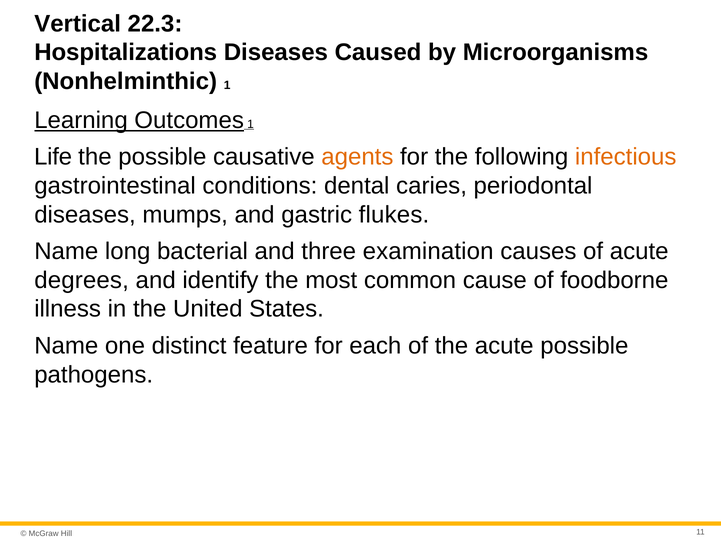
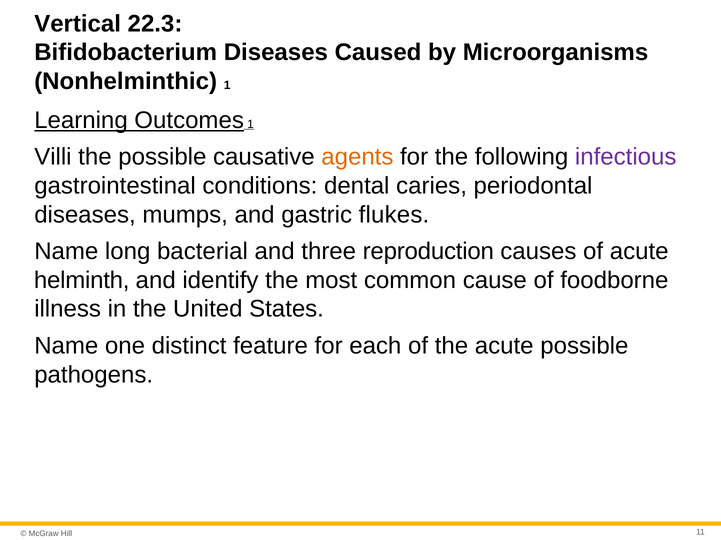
Hospitalizations: Hospitalizations -> Bifidobacterium
Life: Life -> Villi
infectious colour: orange -> purple
examination: examination -> reproduction
degrees: degrees -> helminth
